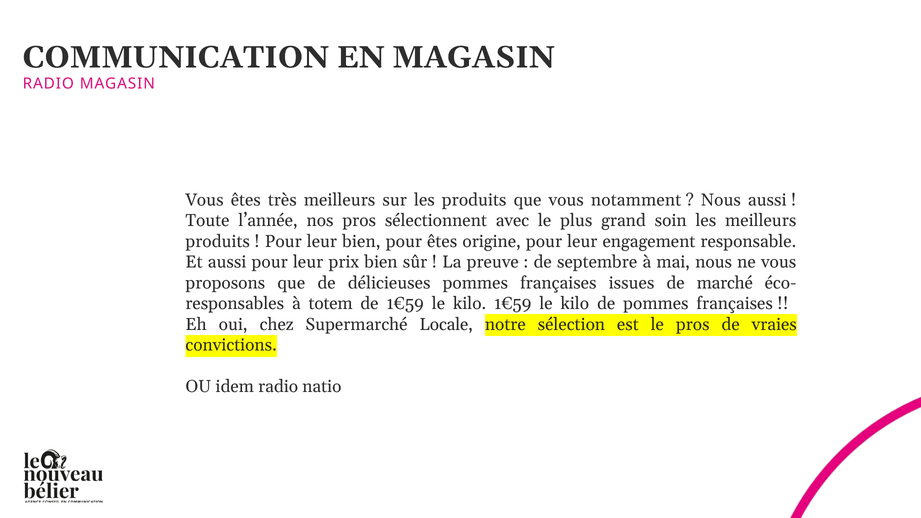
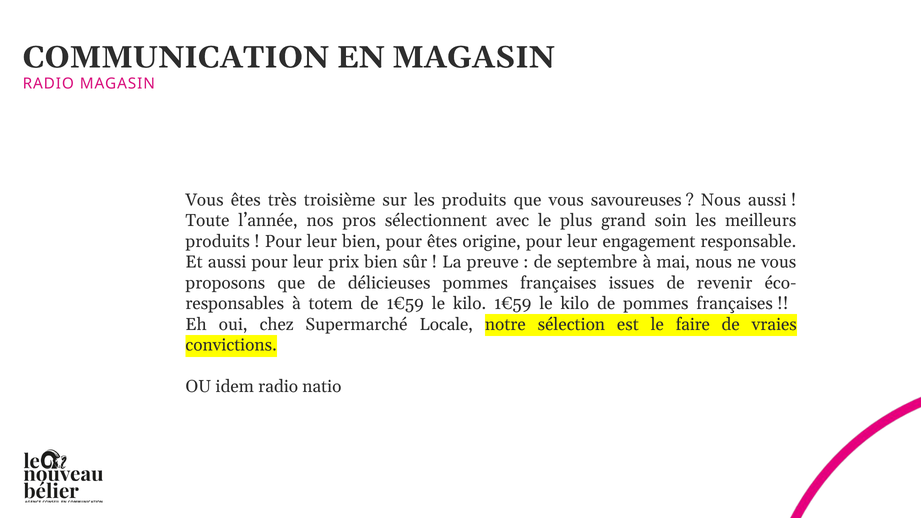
très meilleurs: meilleurs -> troisième
notamment: notamment -> savoureuses
marché: marché -> revenir
le pros: pros -> faire
